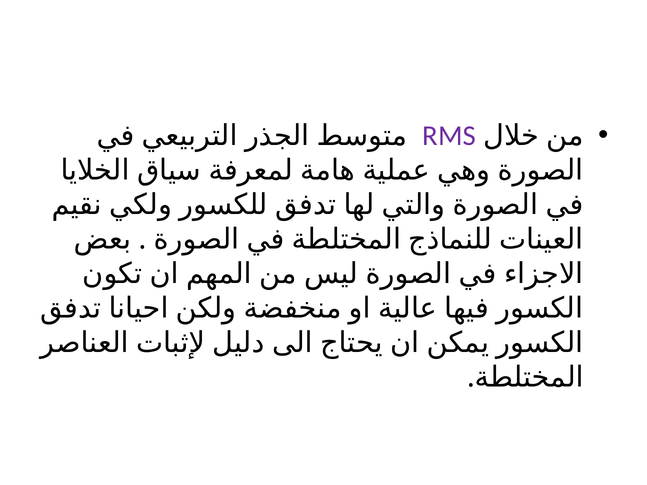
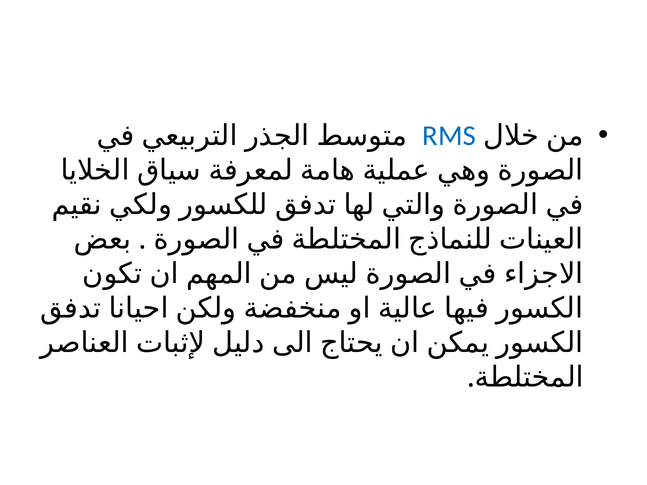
RMS colour: purple -> blue
